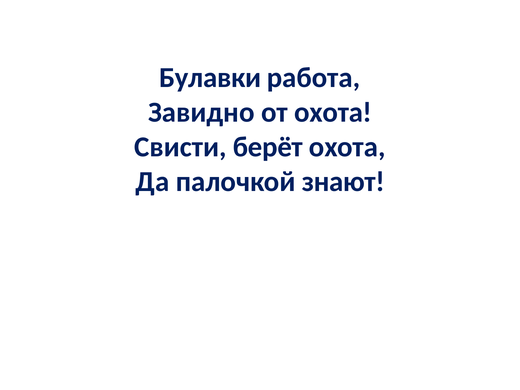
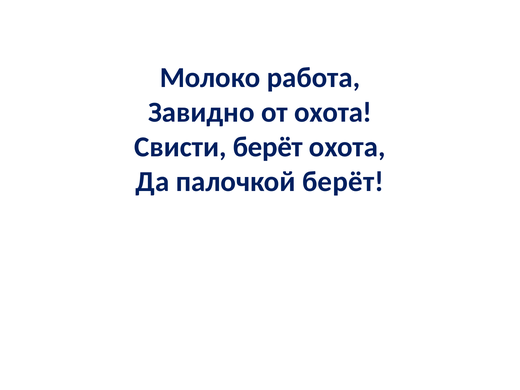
Булавки: Булавки -> Молоко
палочкой знают: знают -> берёт
